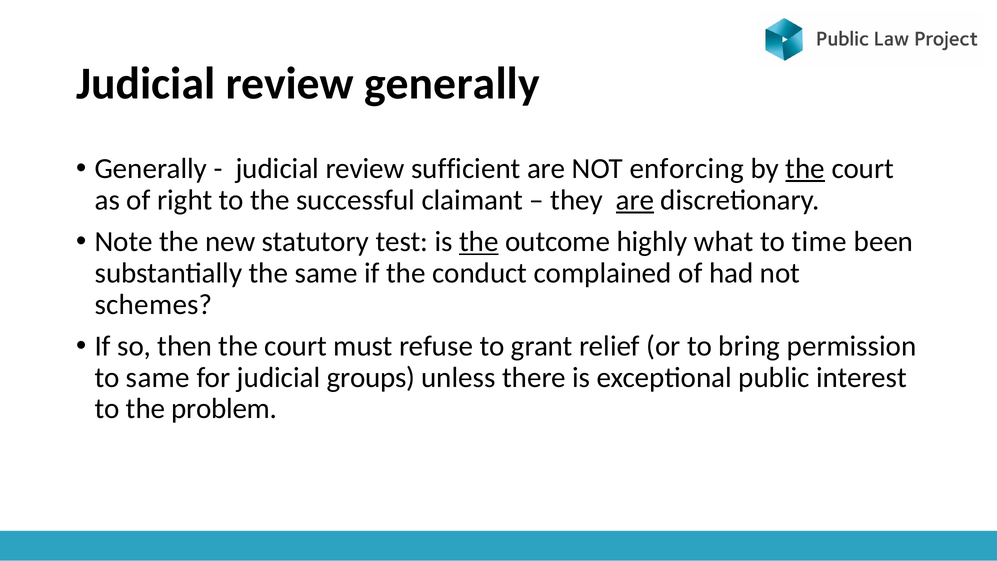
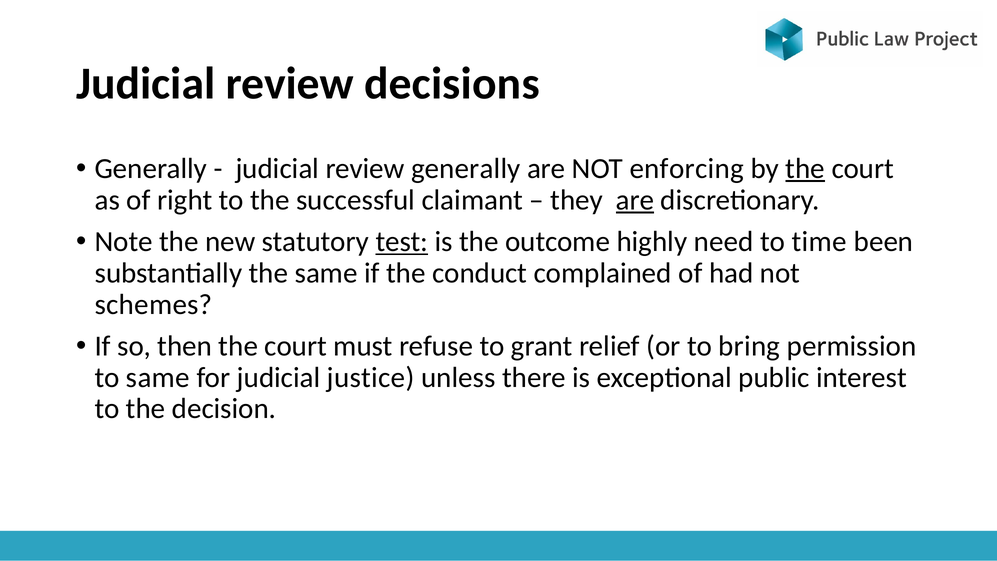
review generally: generally -> decisions
review sufficient: sufficient -> generally
test underline: none -> present
the at (479, 242) underline: present -> none
what: what -> need
groups: groups -> justice
problem: problem -> decision
